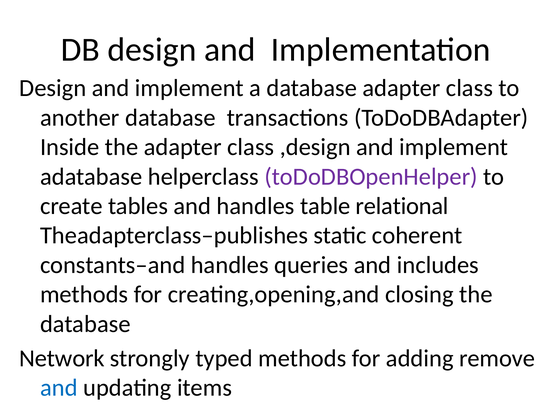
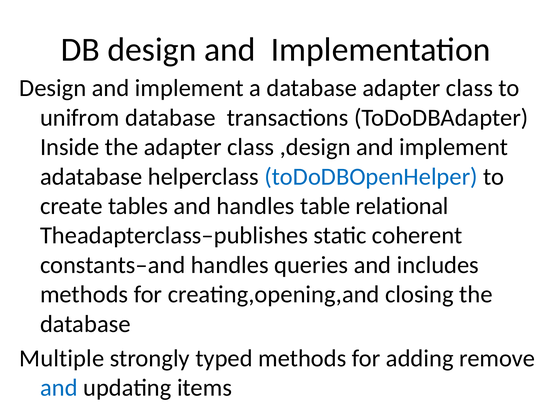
another: another -> unifrom
toDoDBOpenHelper colour: purple -> blue
Network: Network -> Multiple
